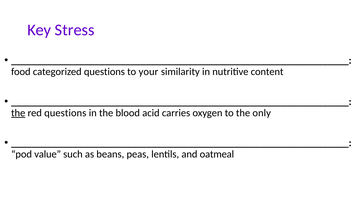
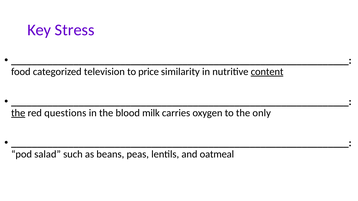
categorized questions: questions -> television
your: your -> price
content underline: none -> present
acid: acid -> milk
value: value -> salad
